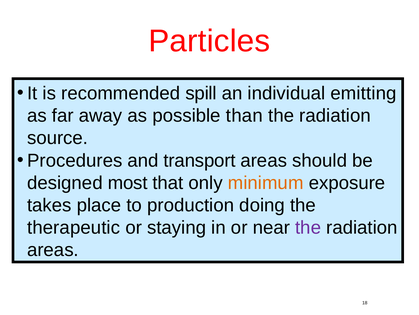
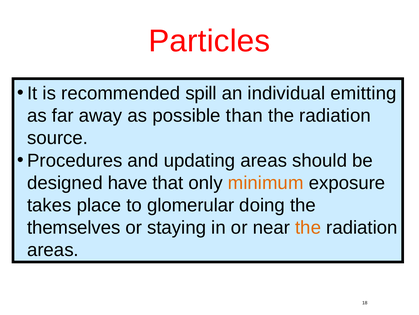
transport: transport -> updating
most: most -> have
production: production -> glomerular
therapeutic: therapeutic -> themselves
the at (308, 227) colour: purple -> orange
